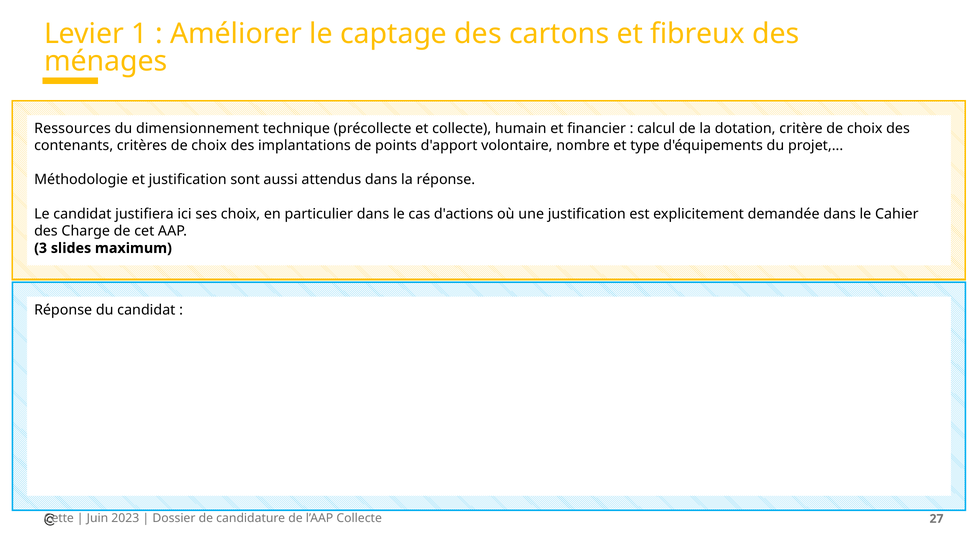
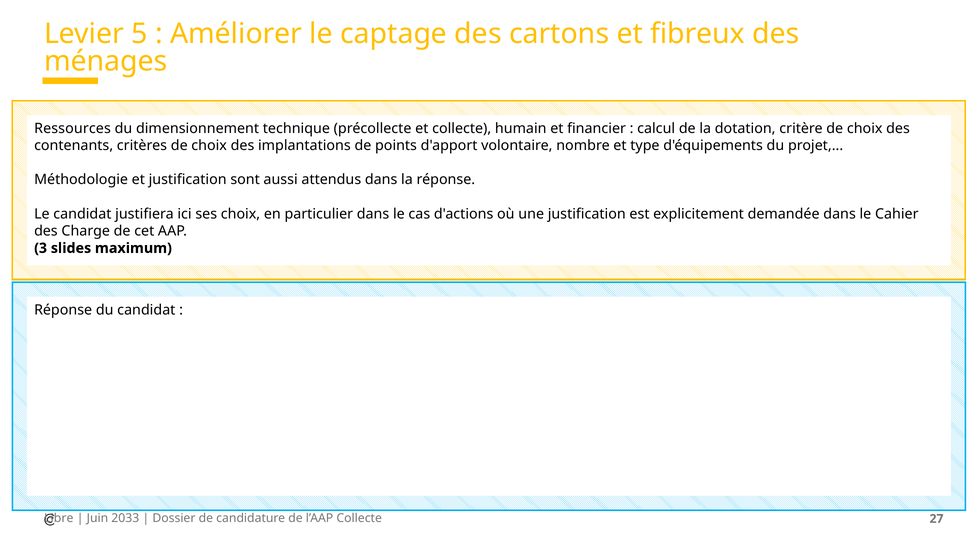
1: 1 -> 5
Cette: Cette -> Libre
2023: 2023 -> 2033
